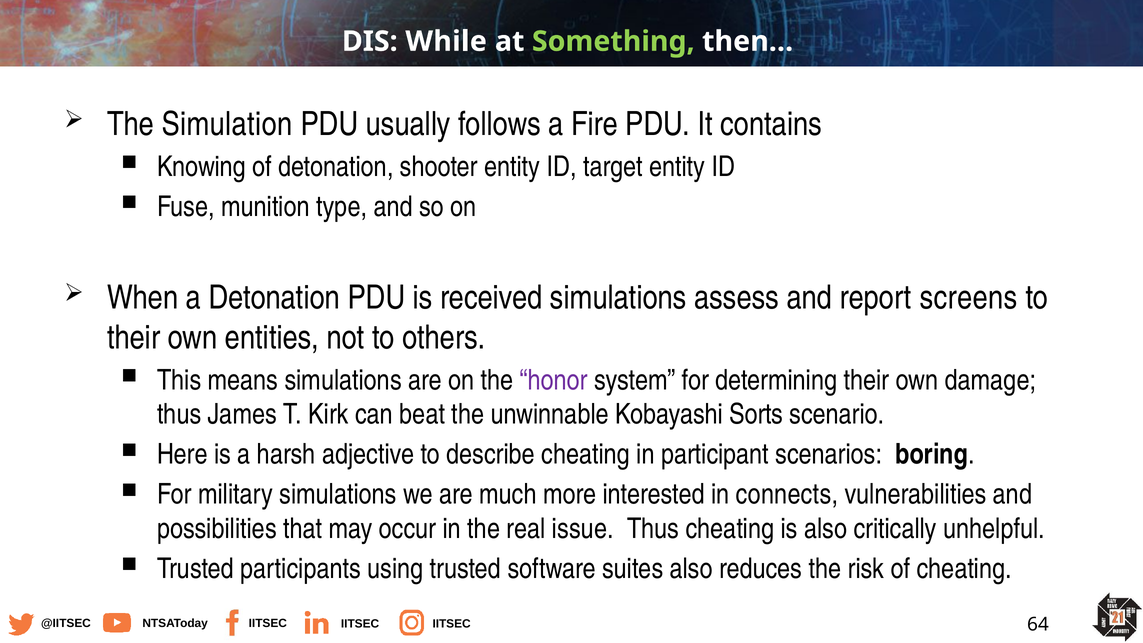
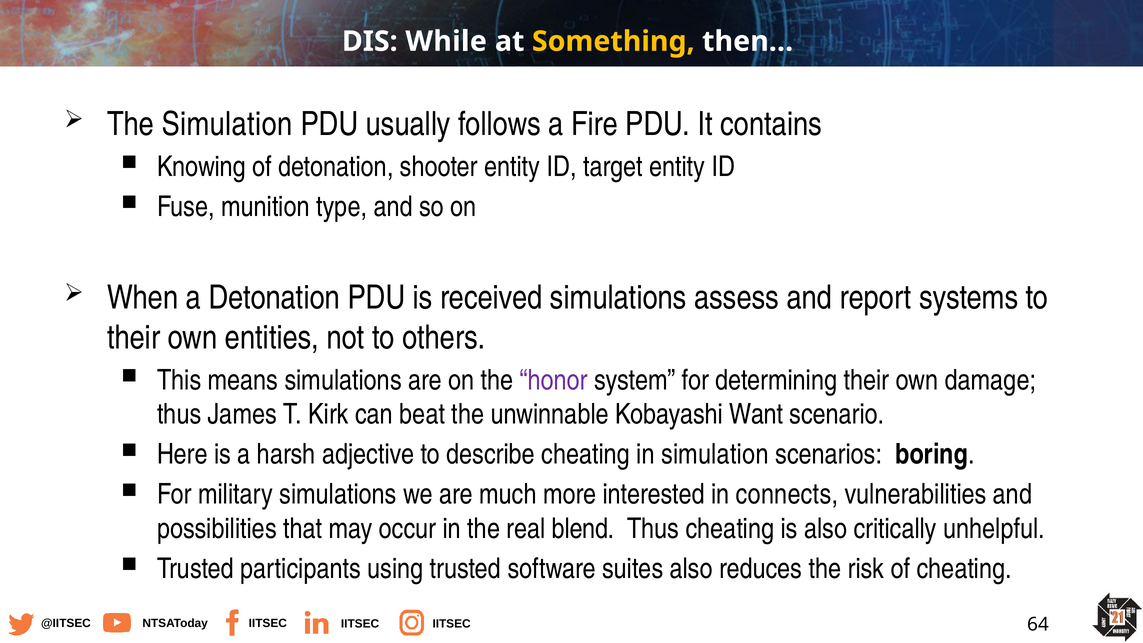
Something colour: light green -> yellow
screens: screens -> systems
Sorts: Sorts -> Want
in participant: participant -> simulation
issue: issue -> blend
